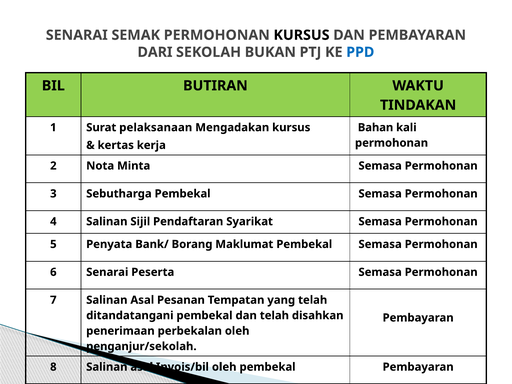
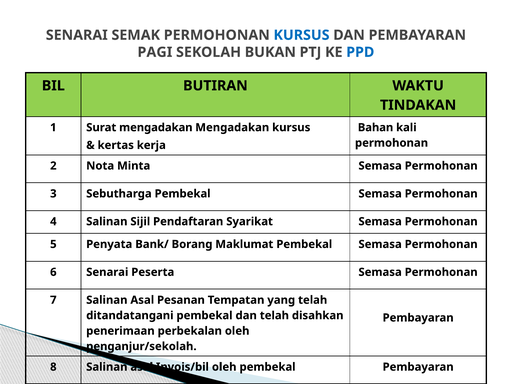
KURSUS at (302, 35) colour: black -> blue
DARI: DARI -> PAGI
Surat pelaksanaan: pelaksanaan -> mengadakan
